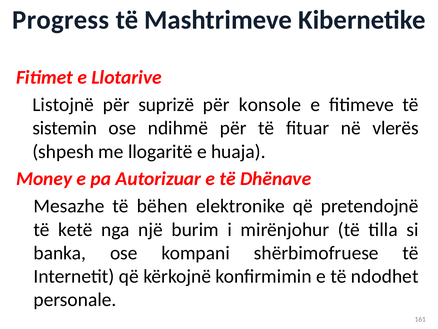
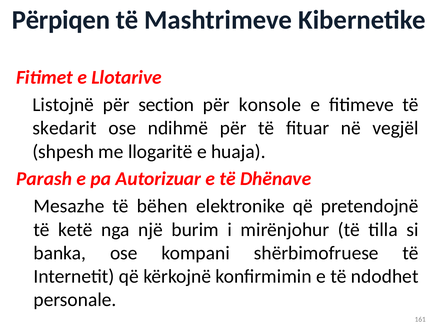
Progress: Progress -> Përpiqen
suprizë: suprizë -> section
sistemin: sistemin -> skedarit
vlerës: vlerës -> vegjël
Money: Money -> Parash
